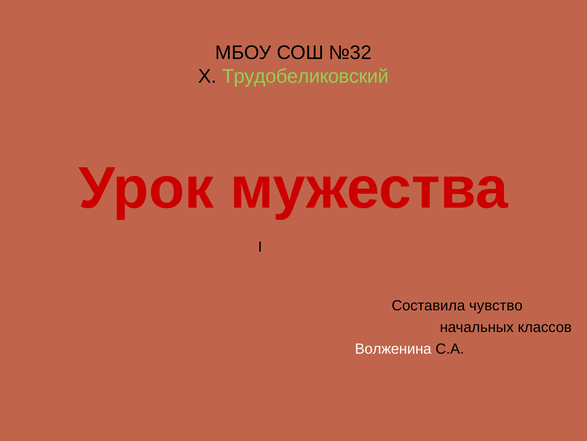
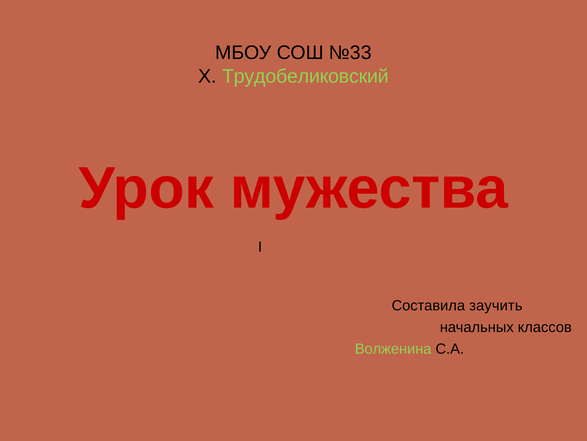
№32: №32 -> №33
чувство: чувство -> заучить
Волженина colour: white -> light green
